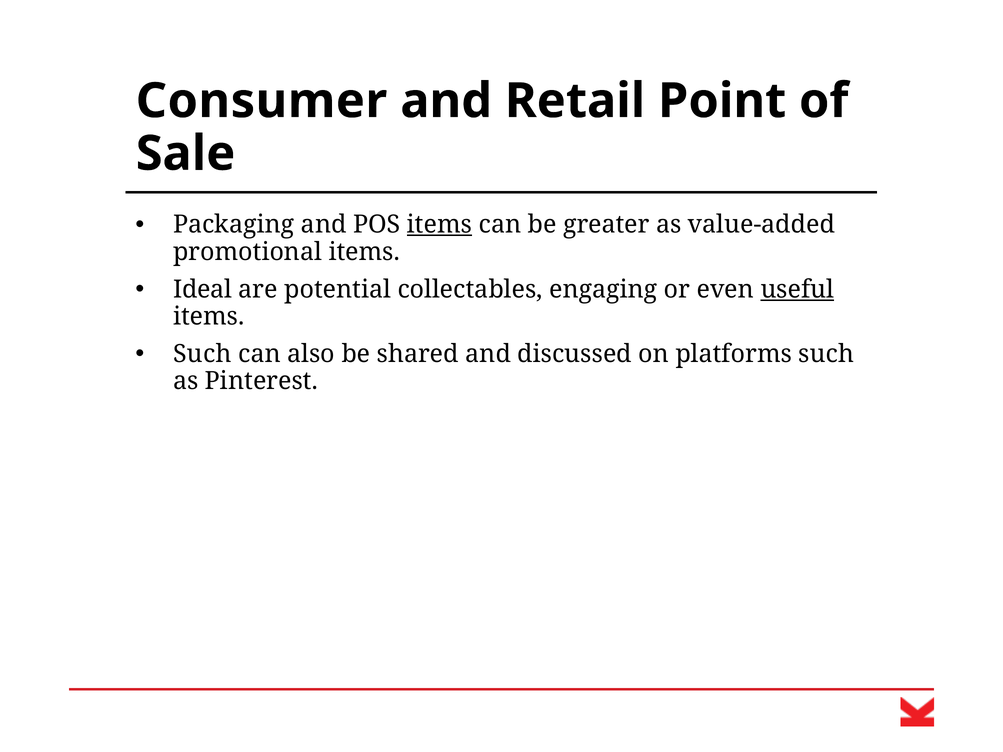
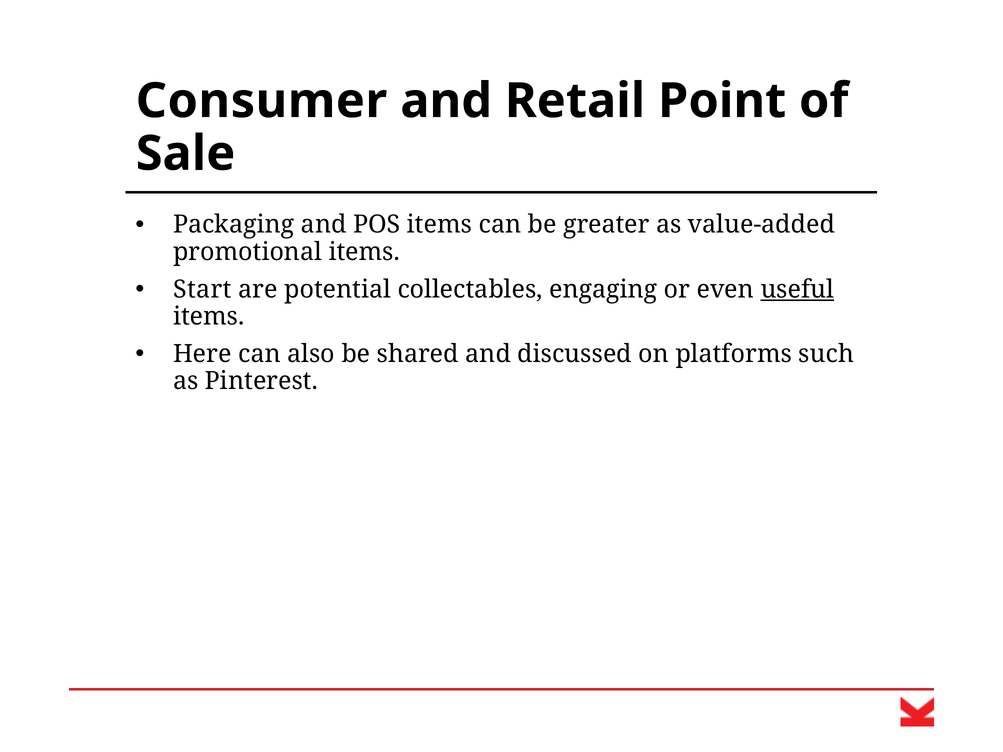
items at (440, 225) underline: present -> none
Ideal: Ideal -> Start
Such at (202, 354): Such -> Here
